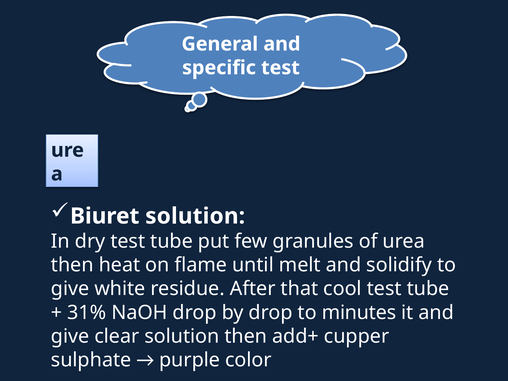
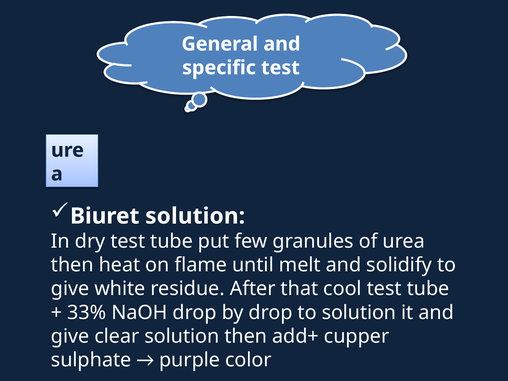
31%: 31% -> 33%
to minutes: minutes -> solution
